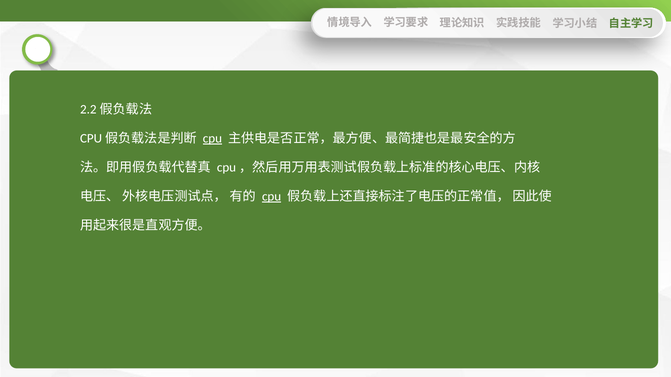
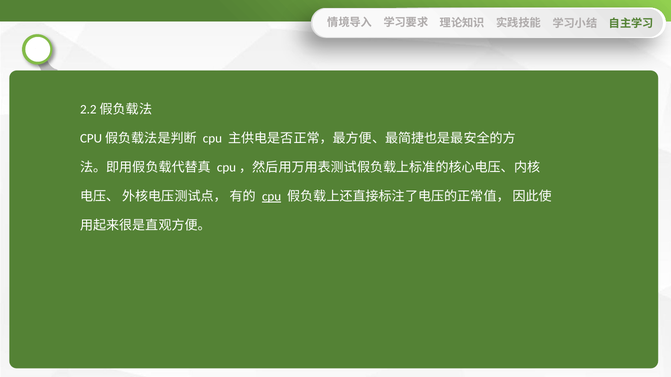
cpu at (212, 139) underline: present -> none
